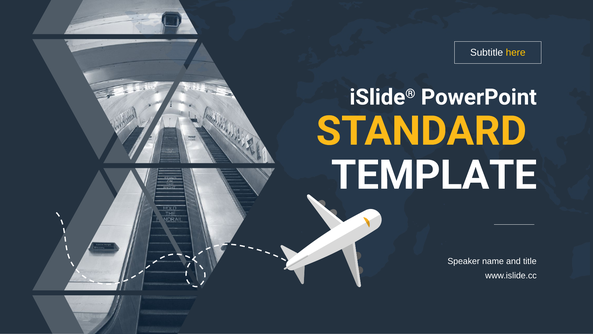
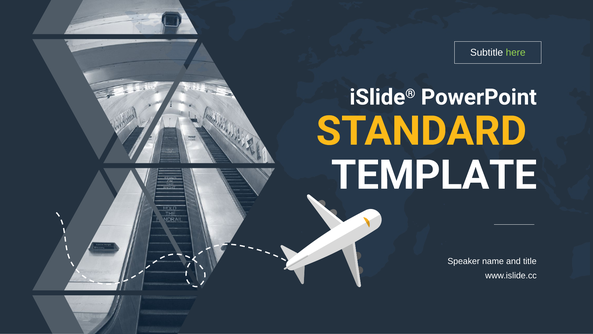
here colour: yellow -> light green
